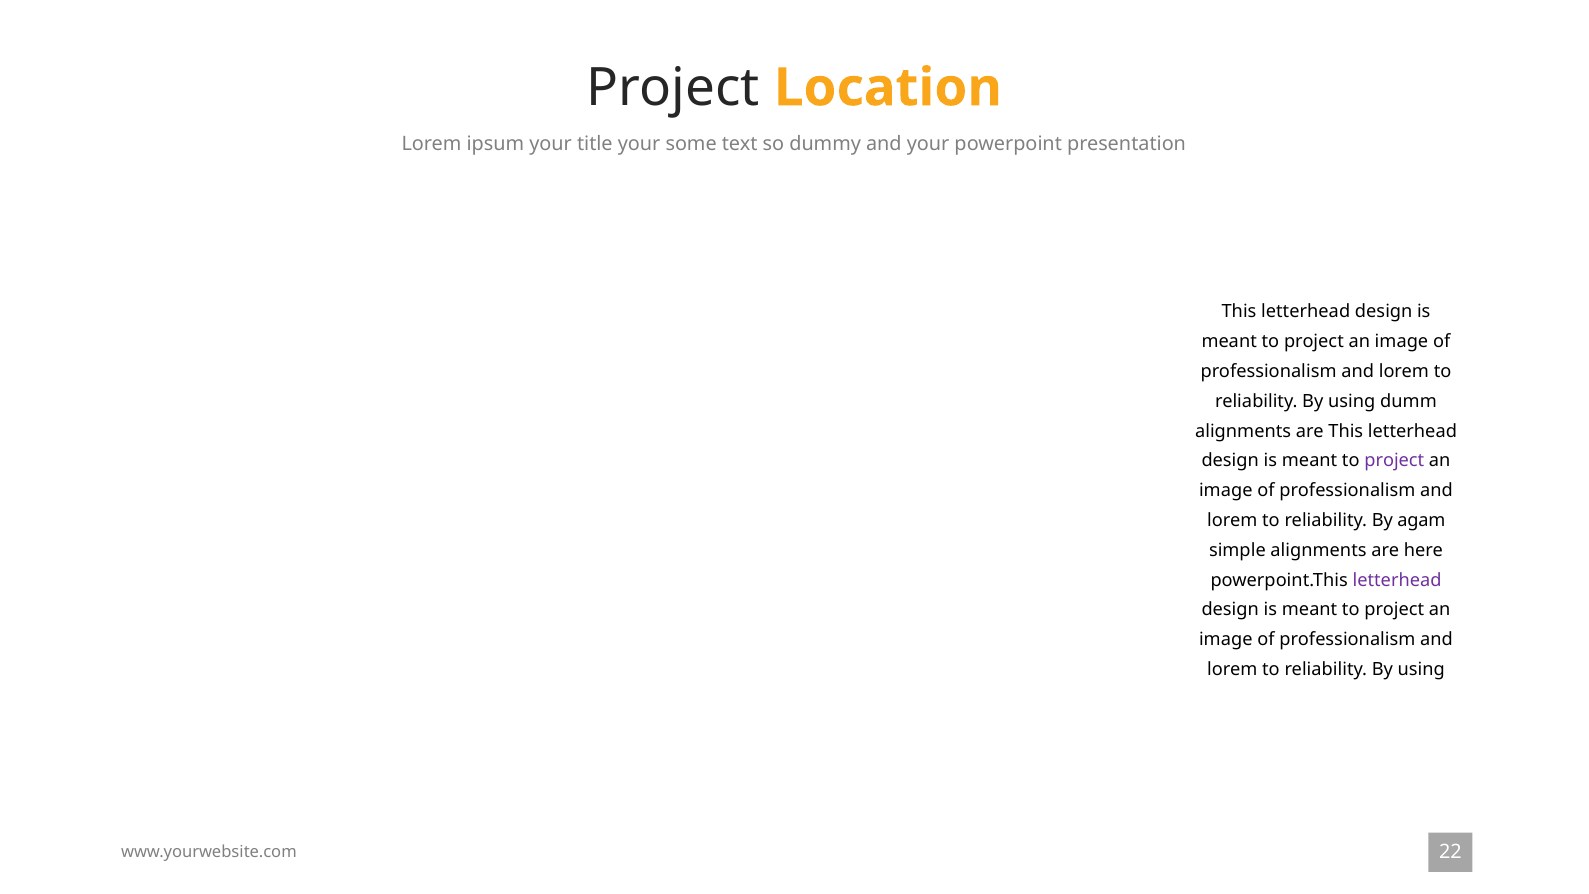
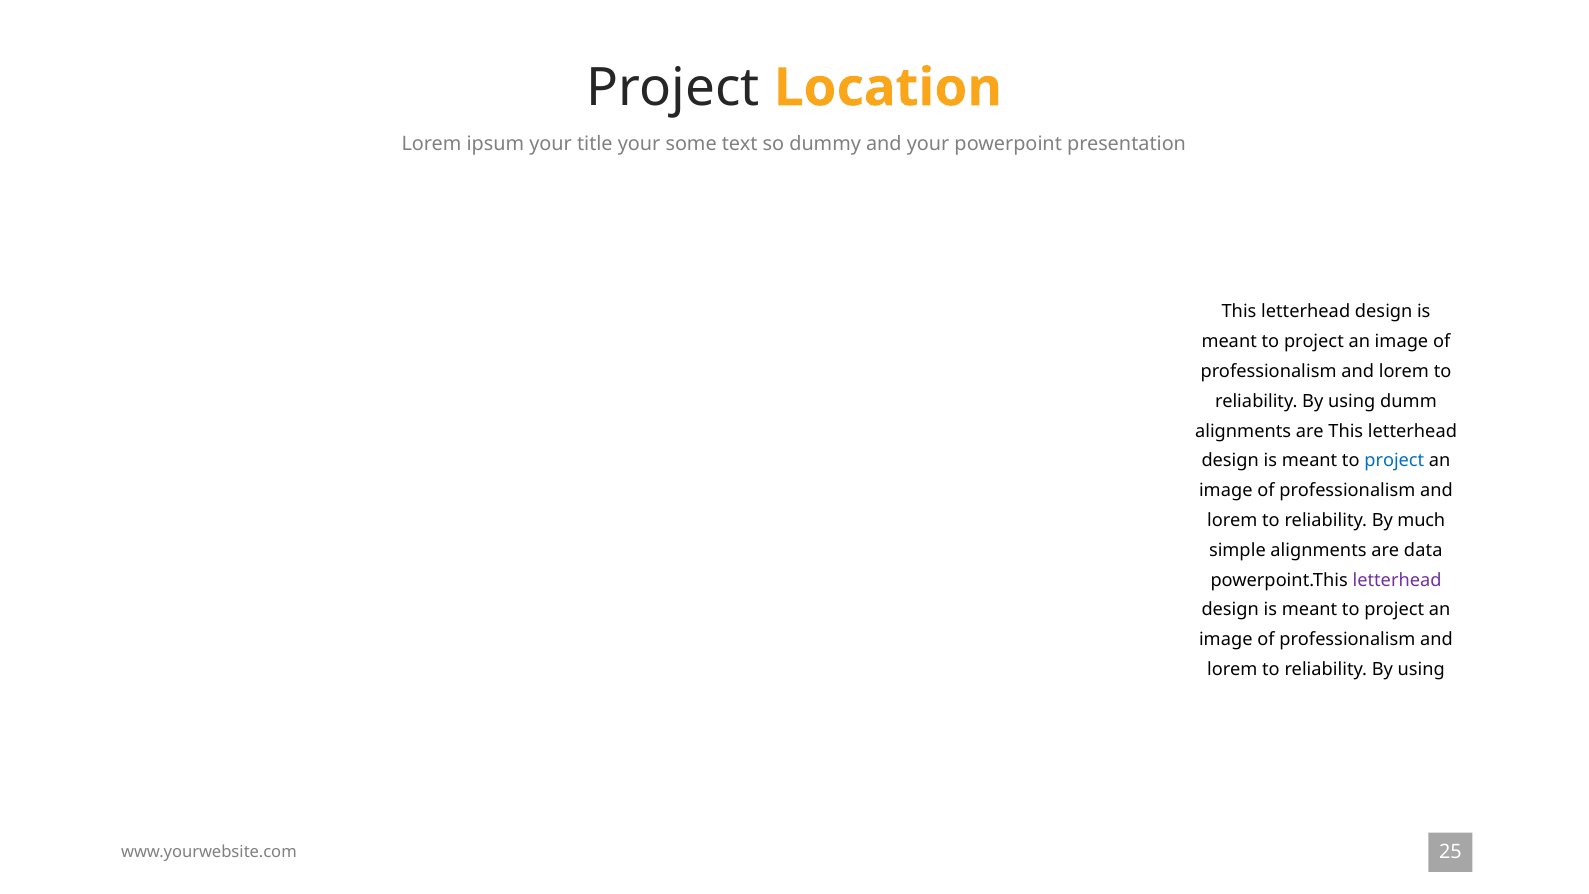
project at (1394, 461) colour: purple -> blue
agam: agam -> much
here: here -> data
22: 22 -> 25
